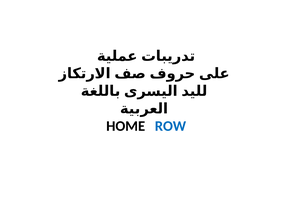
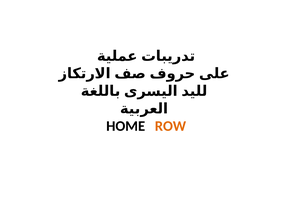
ROW colour: blue -> orange
